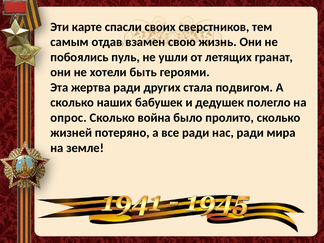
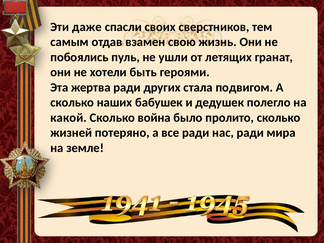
карте: карте -> даже
опрос: опрос -> какой
